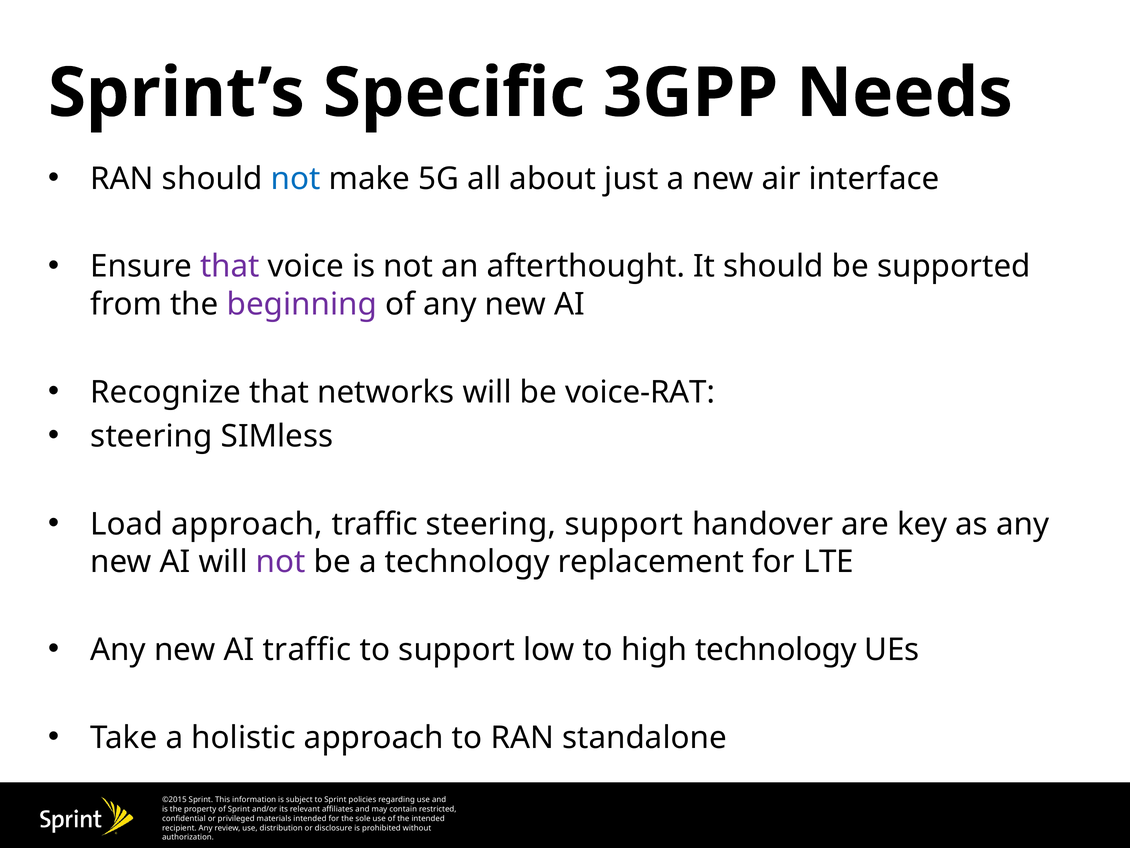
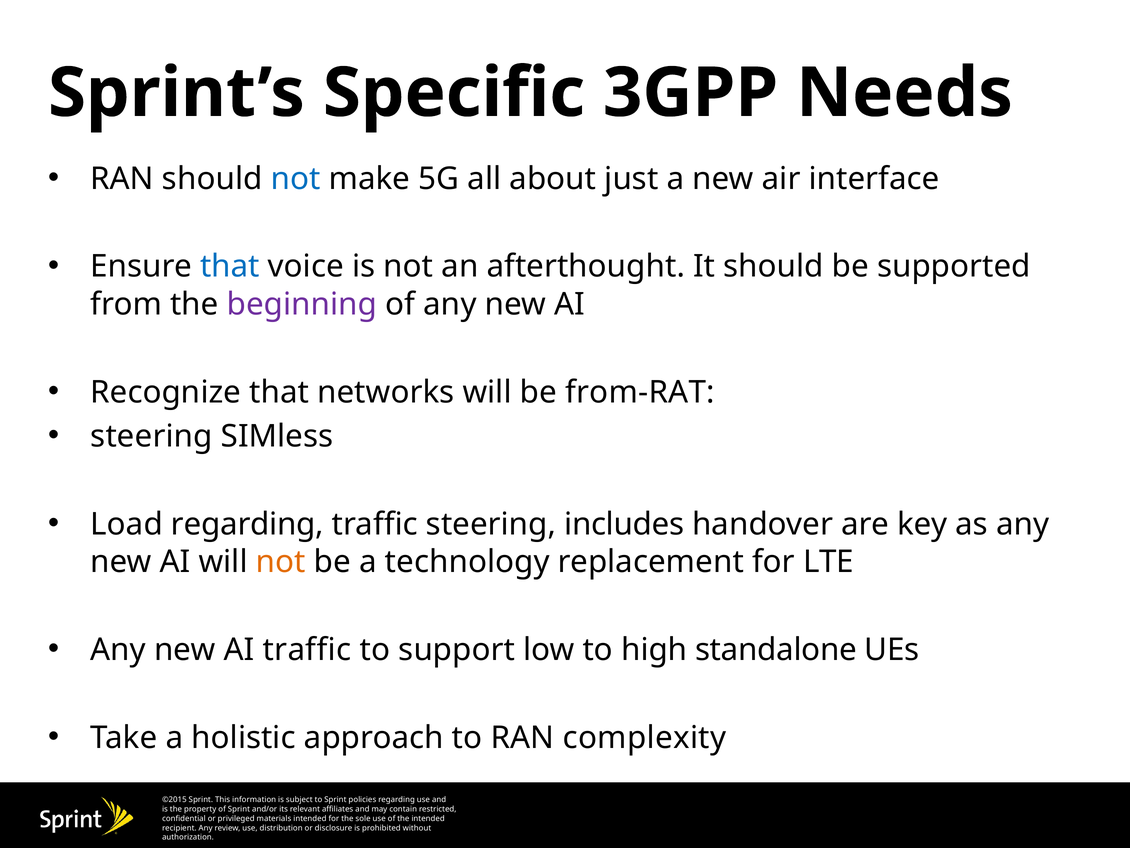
that at (230, 266) colour: purple -> blue
voice-RAT: voice-RAT -> from-RAT
Load approach: approach -> regarding
steering support: support -> includes
not at (281, 562) colour: purple -> orange
high technology: technology -> standalone
standalone: standalone -> complexity
